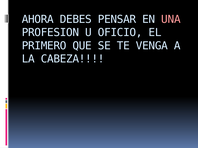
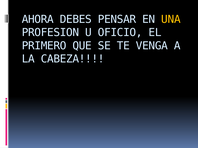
UNA colour: pink -> yellow
